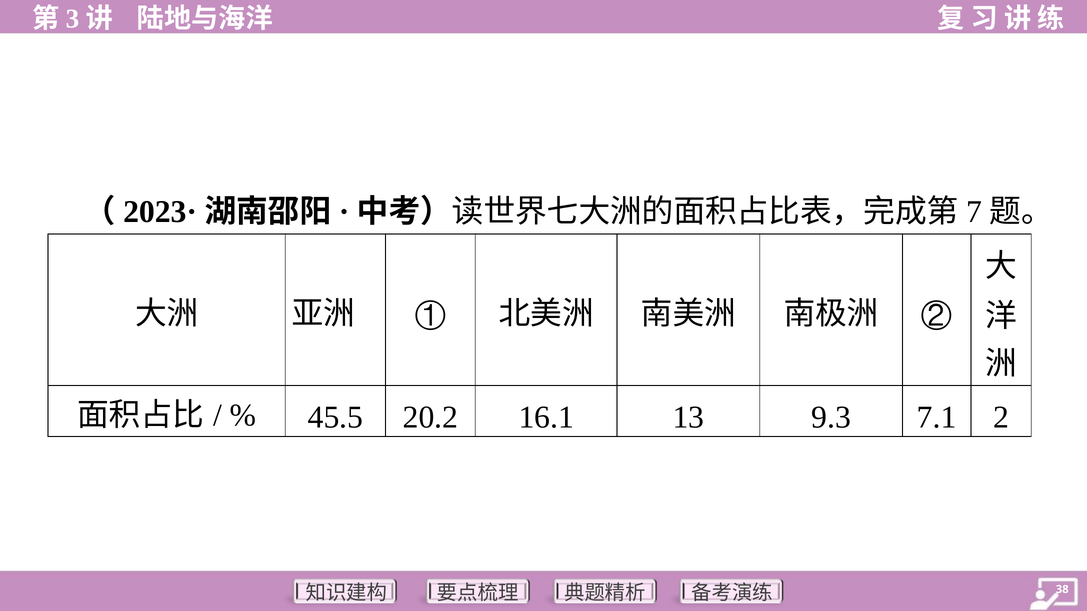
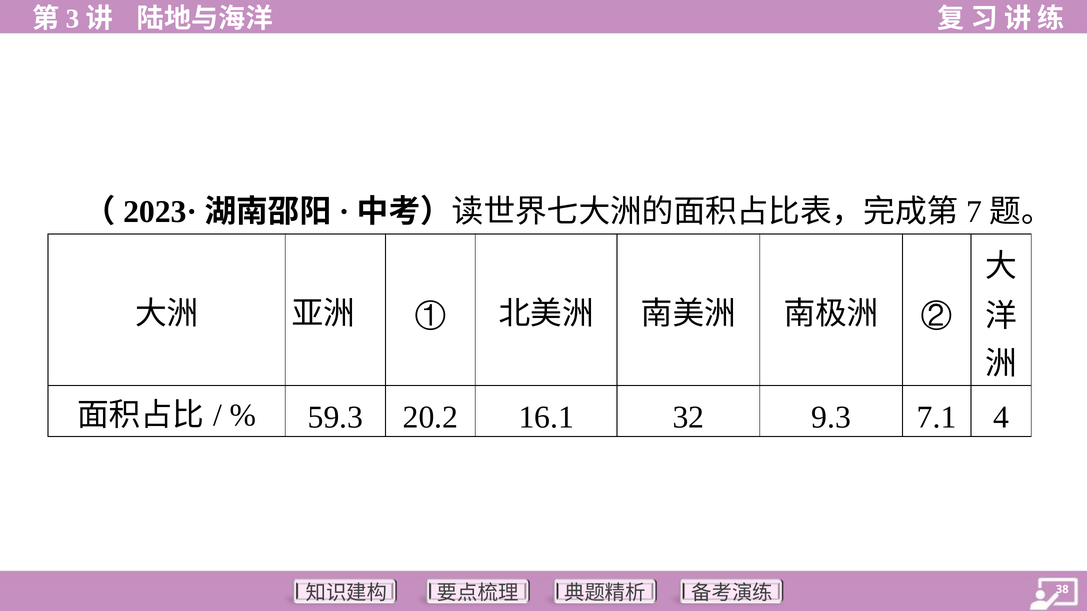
45.5: 45.5 -> 59.3
13: 13 -> 32
2: 2 -> 4
